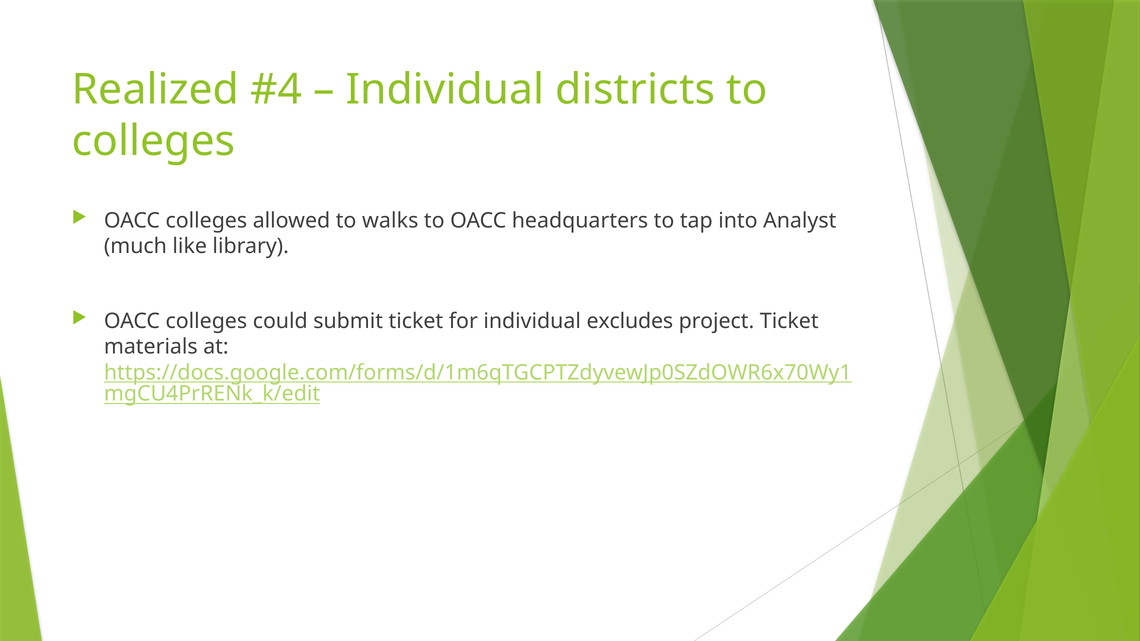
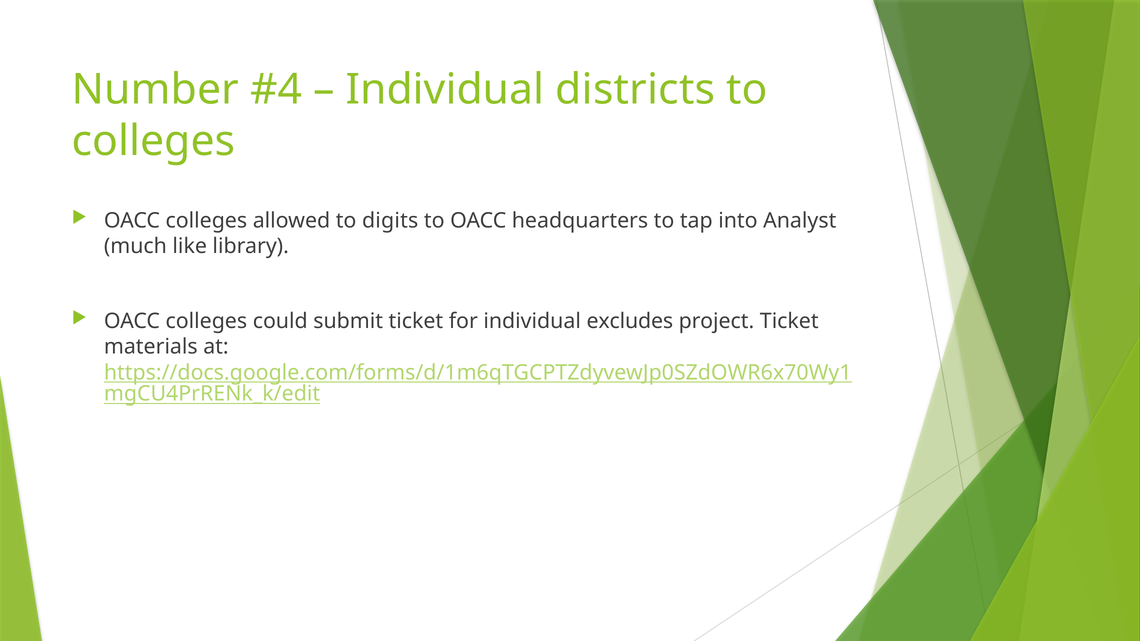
Realized: Realized -> Number
walks: walks -> digits
